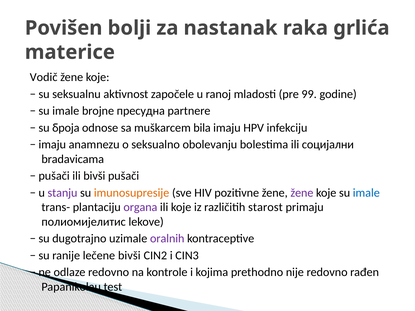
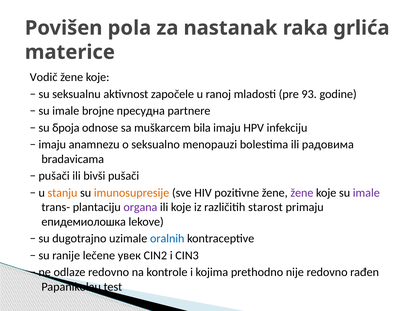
bolji: bolji -> pola
99: 99 -> 93
obolevanju: obolevanju -> menopauzi
социјални: социјални -> радовима
stanju colour: purple -> orange
imale at (366, 193) colour: blue -> purple
полиомијелитис: полиомијелитис -> епидемиолошка
oralnih colour: purple -> blue
lečene bivši: bivši -> увек
